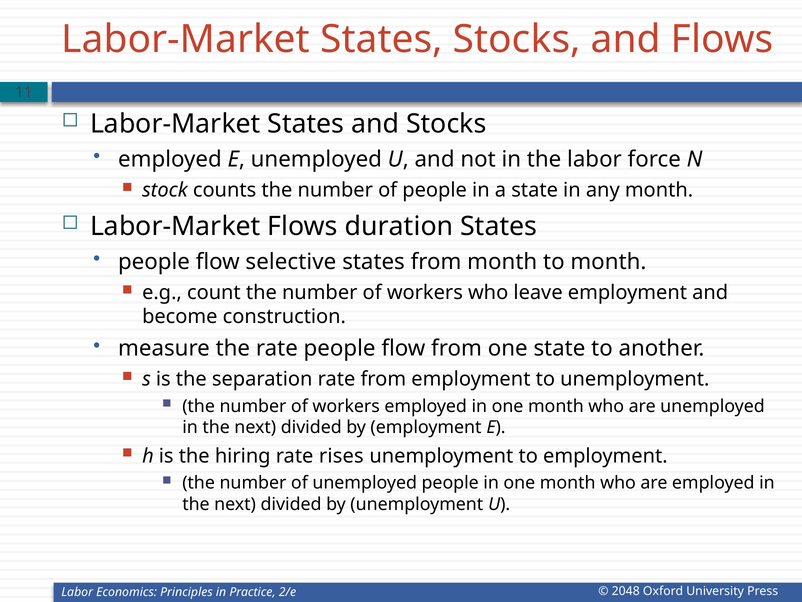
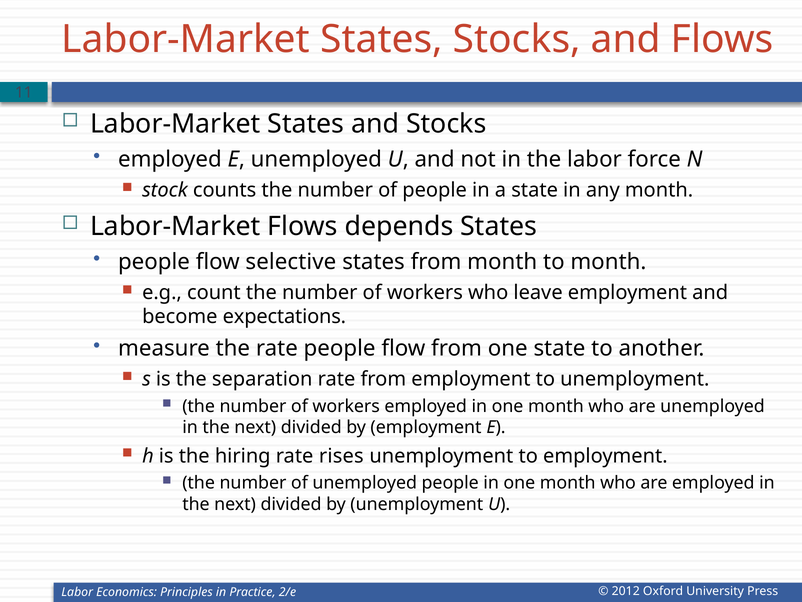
duration: duration -> depends
construction: construction -> expectations
2048: 2048 -> 2012
